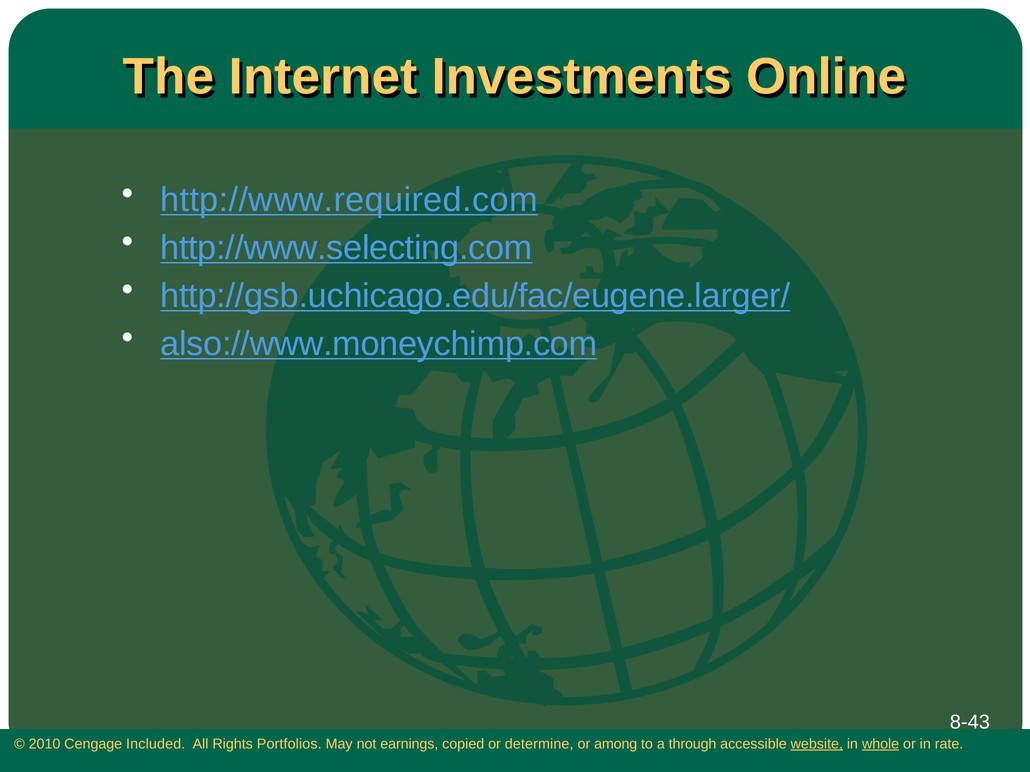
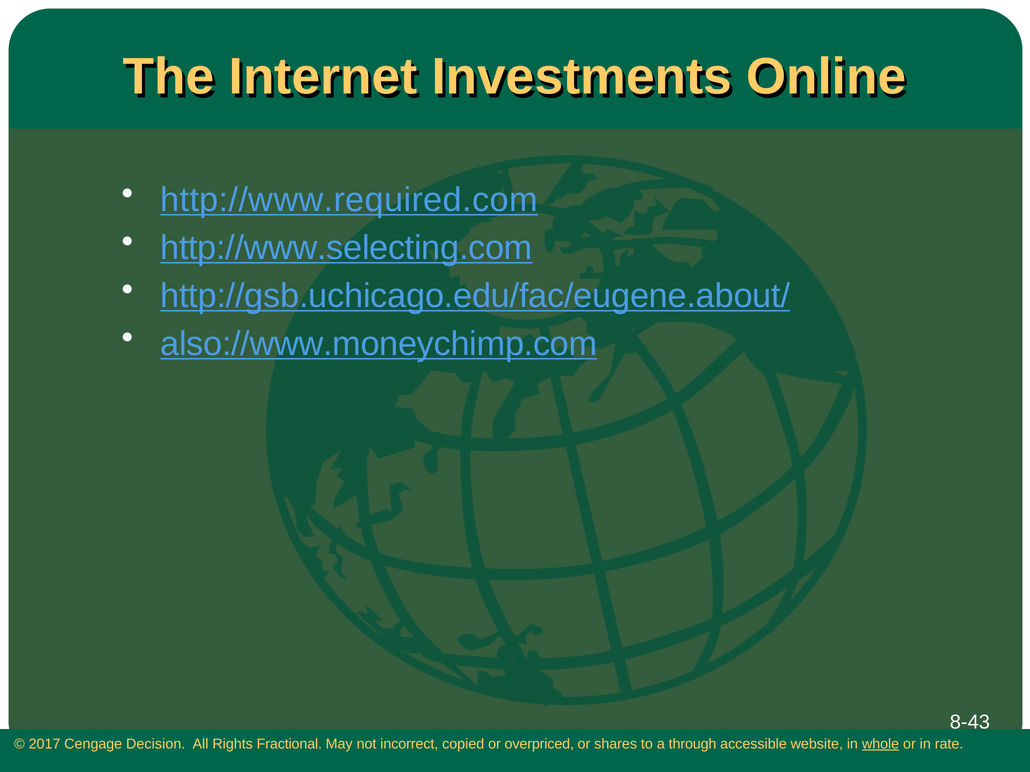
http://gsb.uchicago.edu/fac/eugene.larger/: http://gsb.uchicago.edu/fac/eugene.larger/ -> http://gsb.uchicago.edu/fac/eugene.about/
2010: 2010 -> 2017
Included: Included -> Decision
Portfolios: Portfolios -> Fractional
earnings: earnings -> incorrect
determine: determine -> overpriced
among: among -> shares
website underline: present -> none
